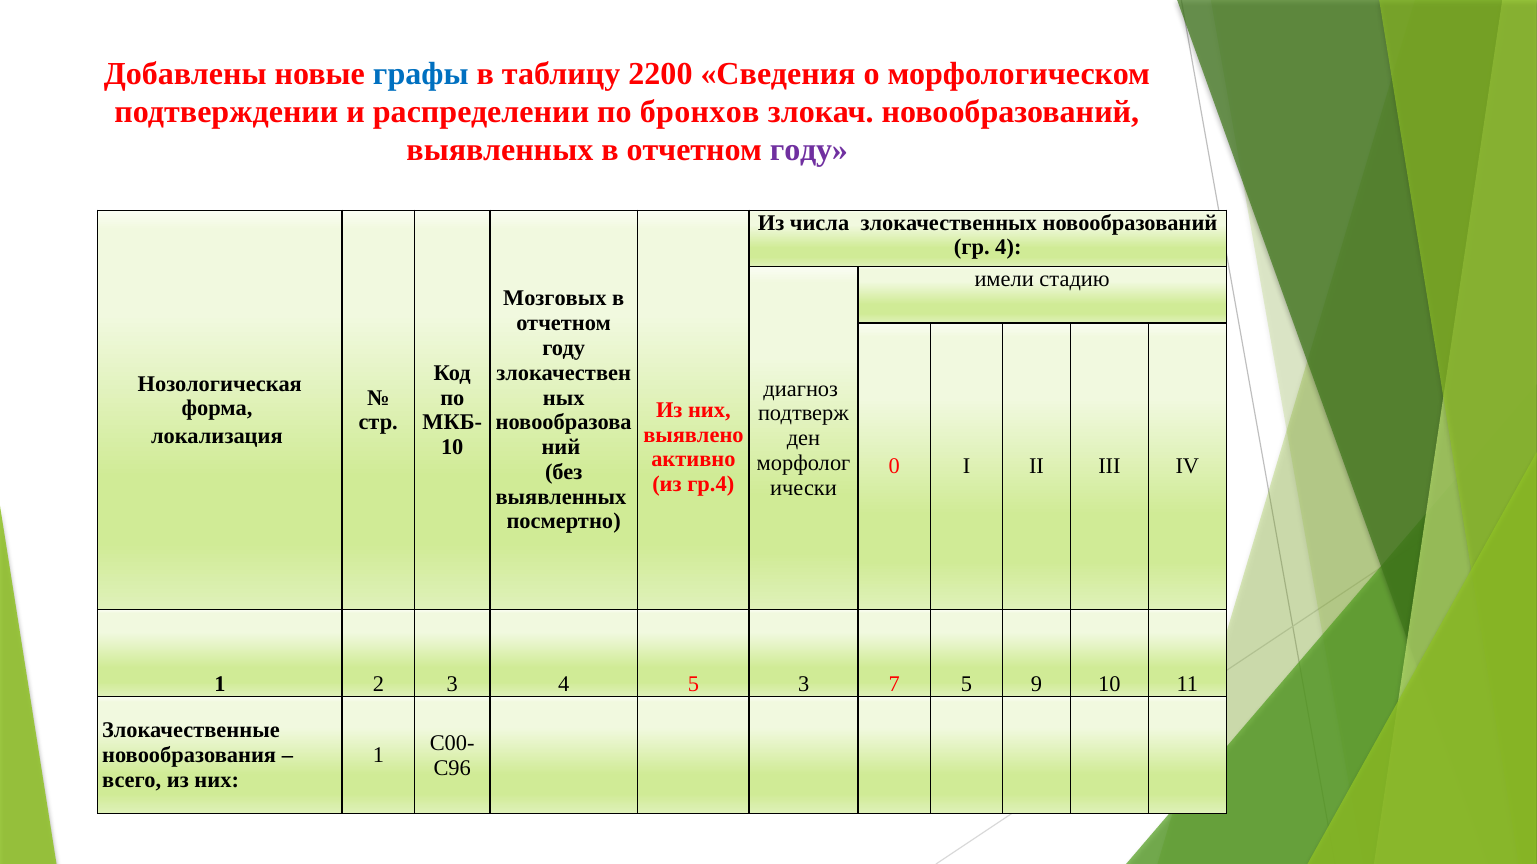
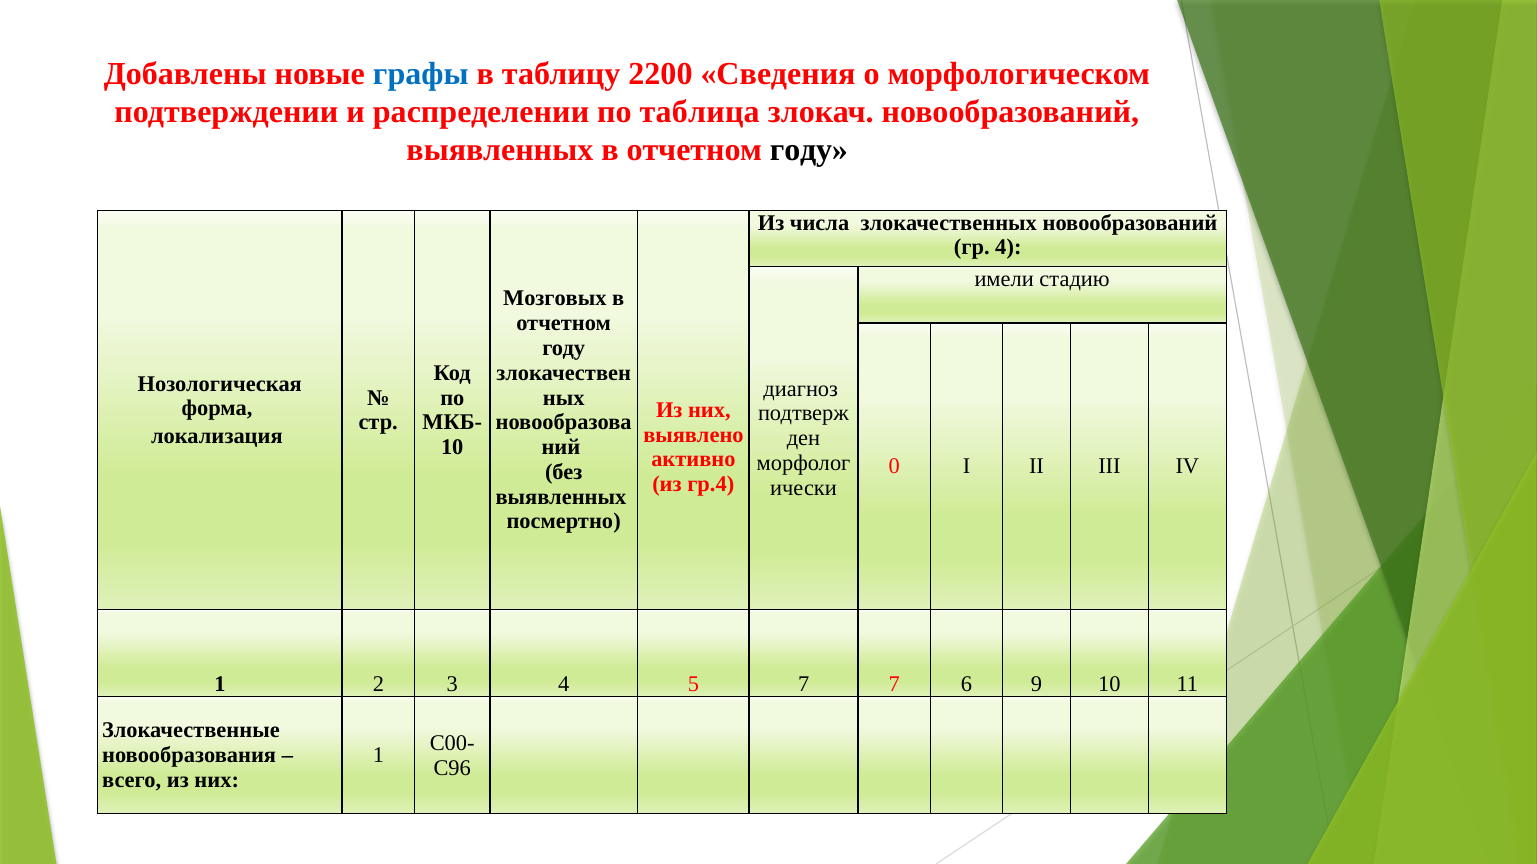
бронхов: бронхов -> таблица
году at (809, 150) colour: purple -> black
5 3: 3 -> 7
7 5: 5 -> 6
